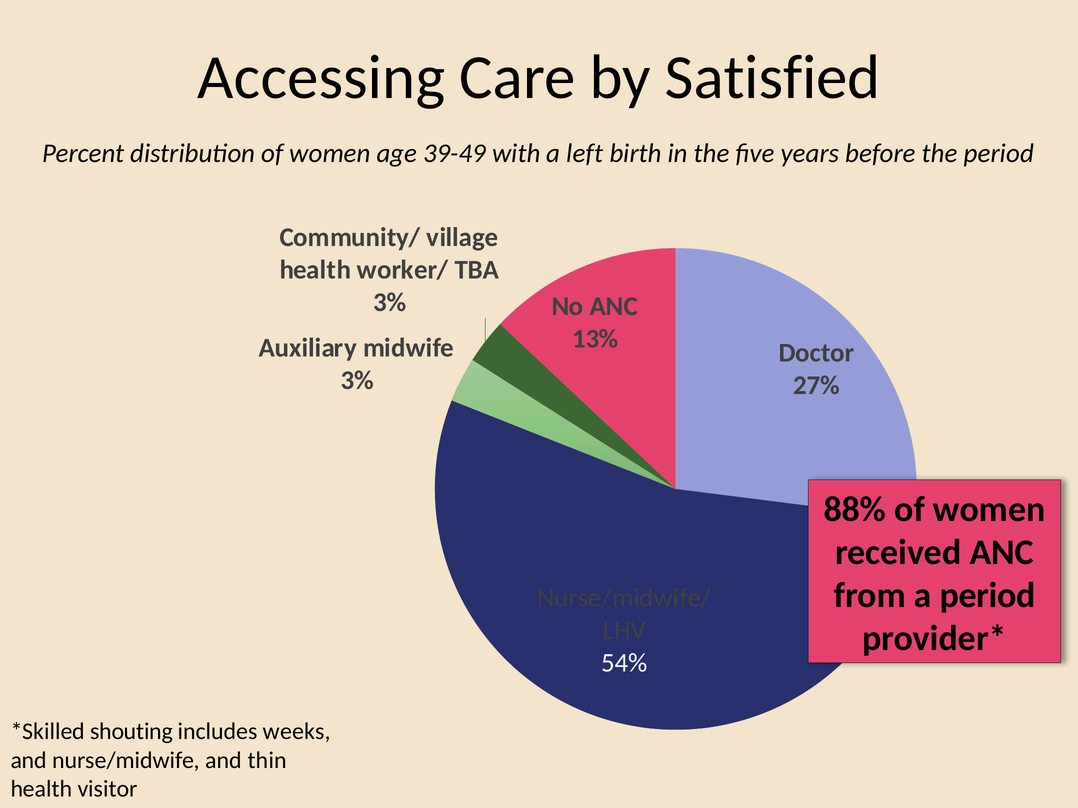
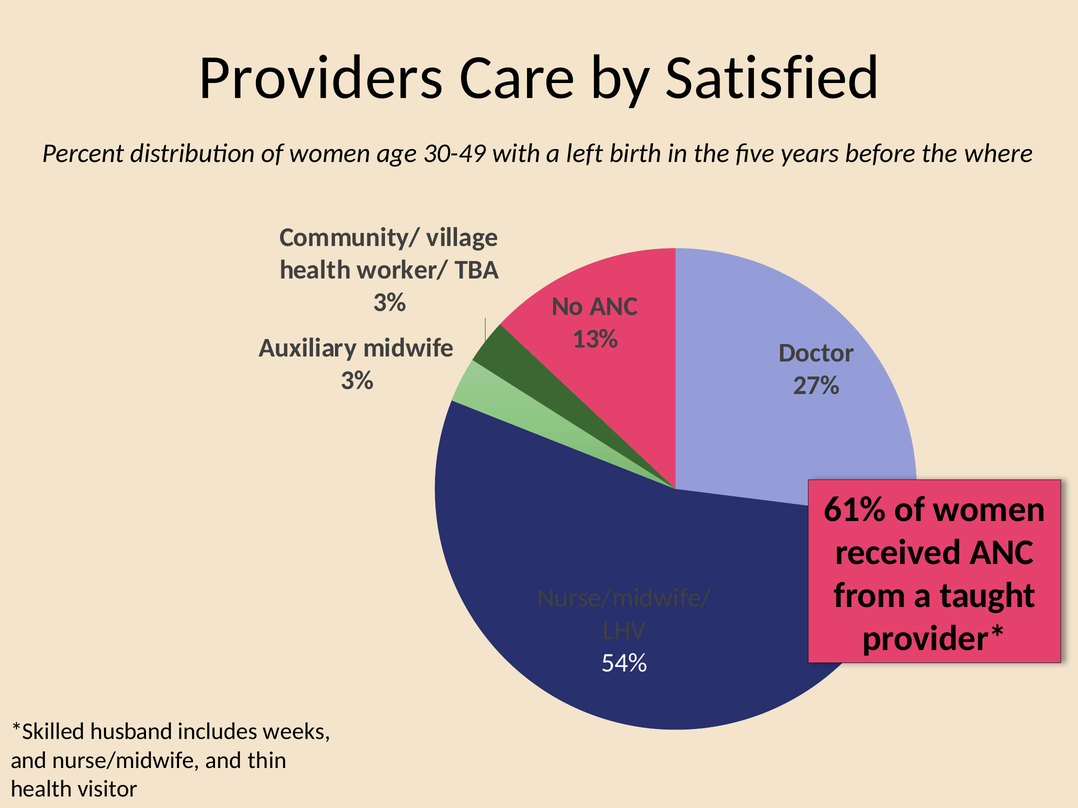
Accessing: Accessing -> Providers
39-49: 39-49 -> 30-49
the period: period -> where
88%: 88% -> 61%
a period: period -> taught
shouting: shouting -> husband
